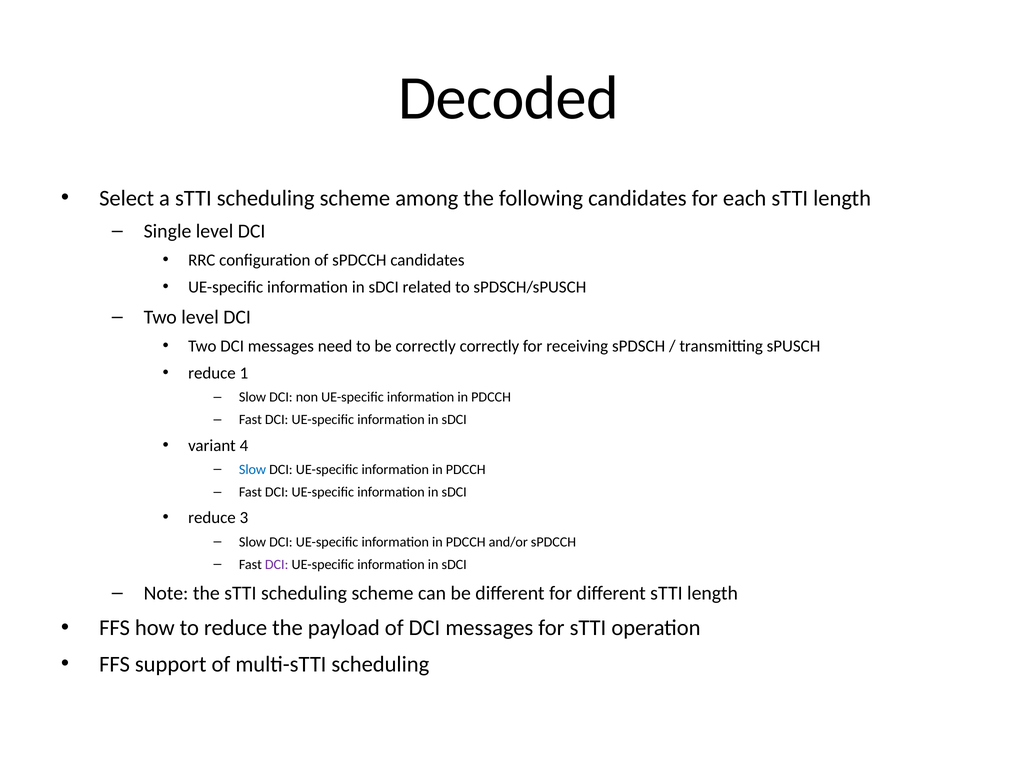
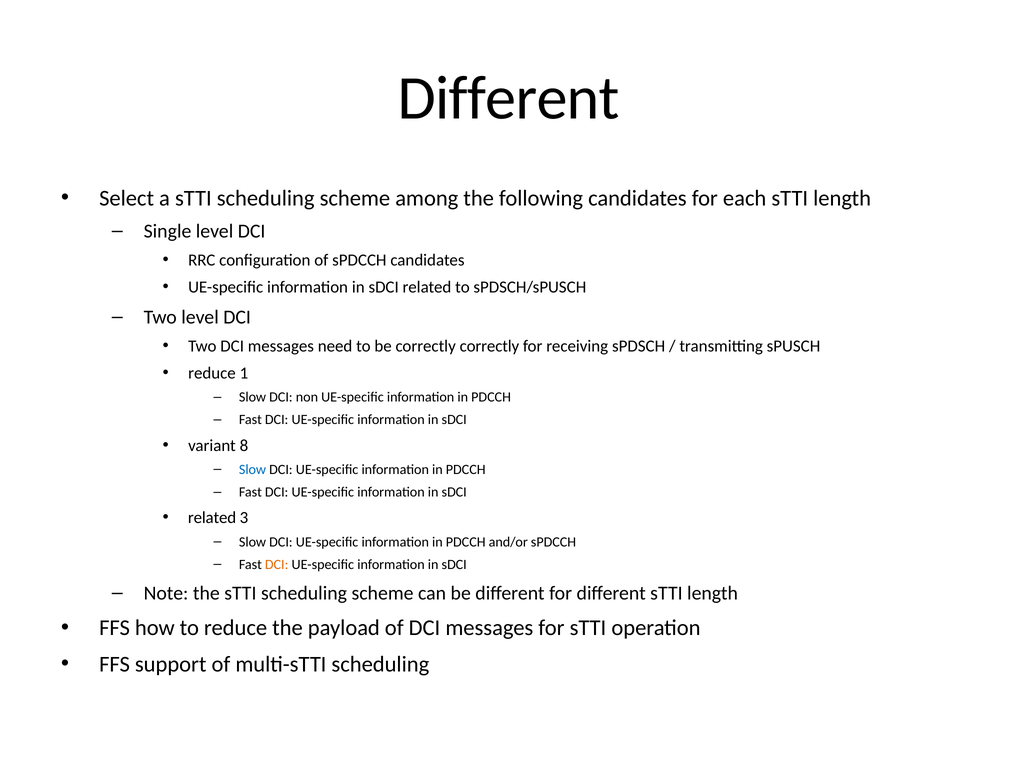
Decoded at (509, 98): Decoded -> Different
4: 4 -> 8
reduce at (212, 518): reduce -> related
DCI at (277, 564) colour: purple -> orange
